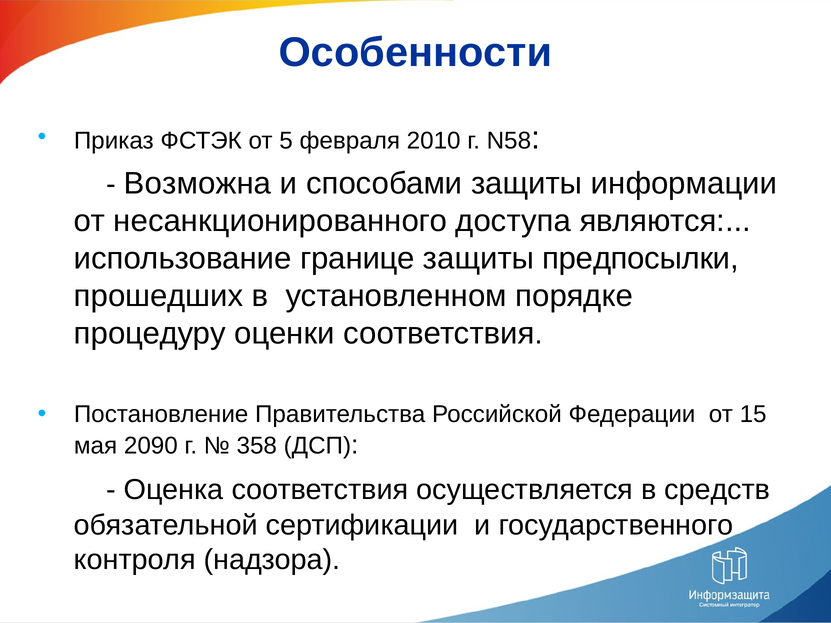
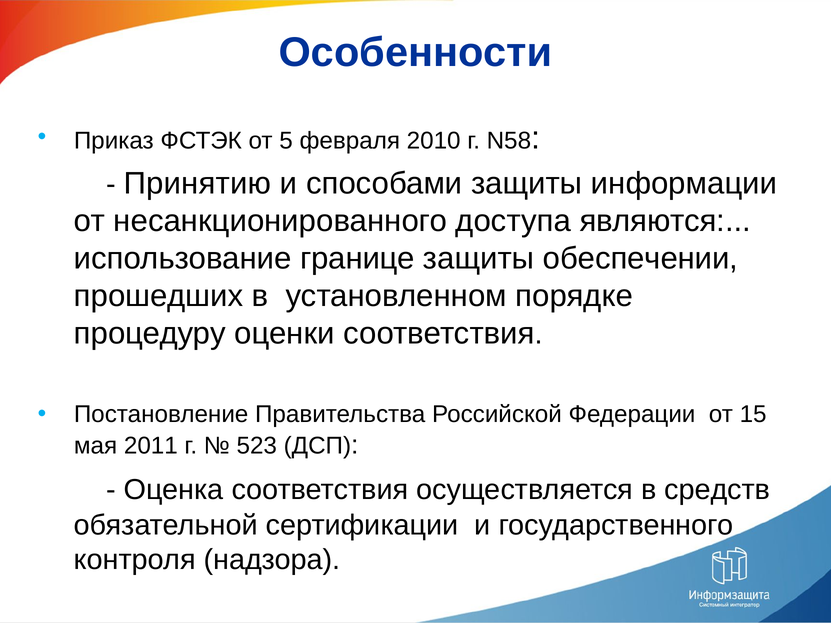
Возможна: Возможна -> Принятию
предпосылки: предпосылки -> обеспечении
2090: 2090 -> 2011
358: 358 -> 523
